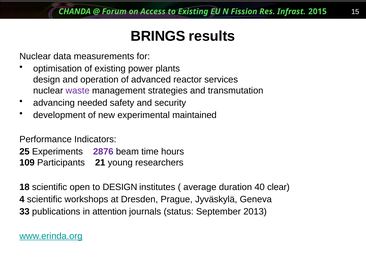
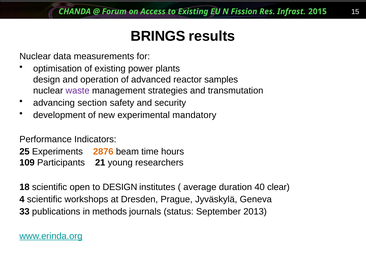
services: services -> samples
needed: needed -> section
maintained: maintained -> mandatory
2876 colour: purple -> orange
attention: attention -> methods
